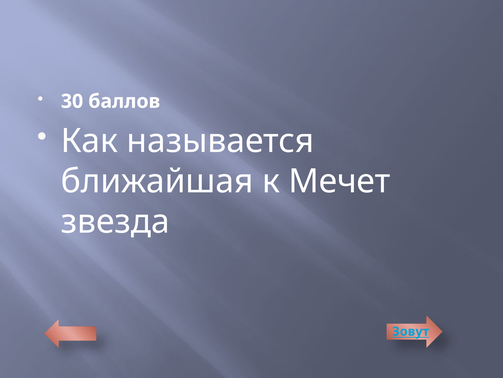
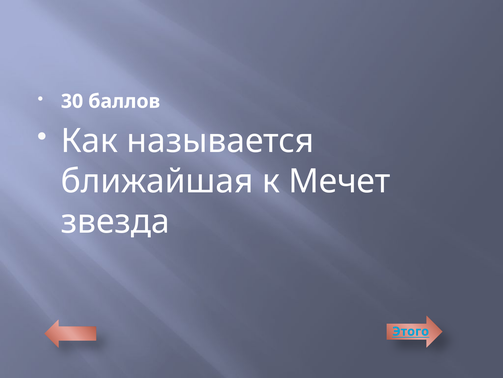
Зовут: Зовут -> Этого
